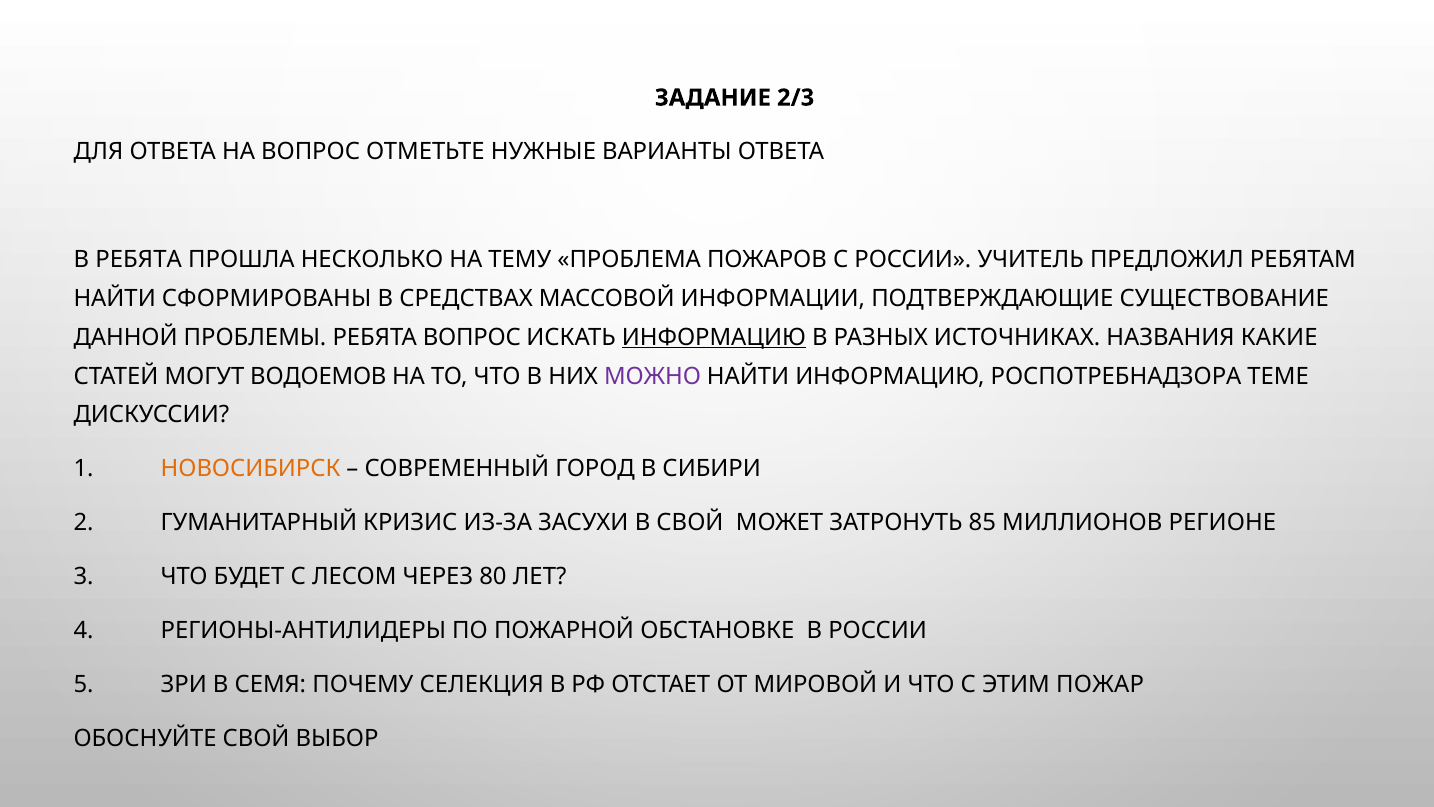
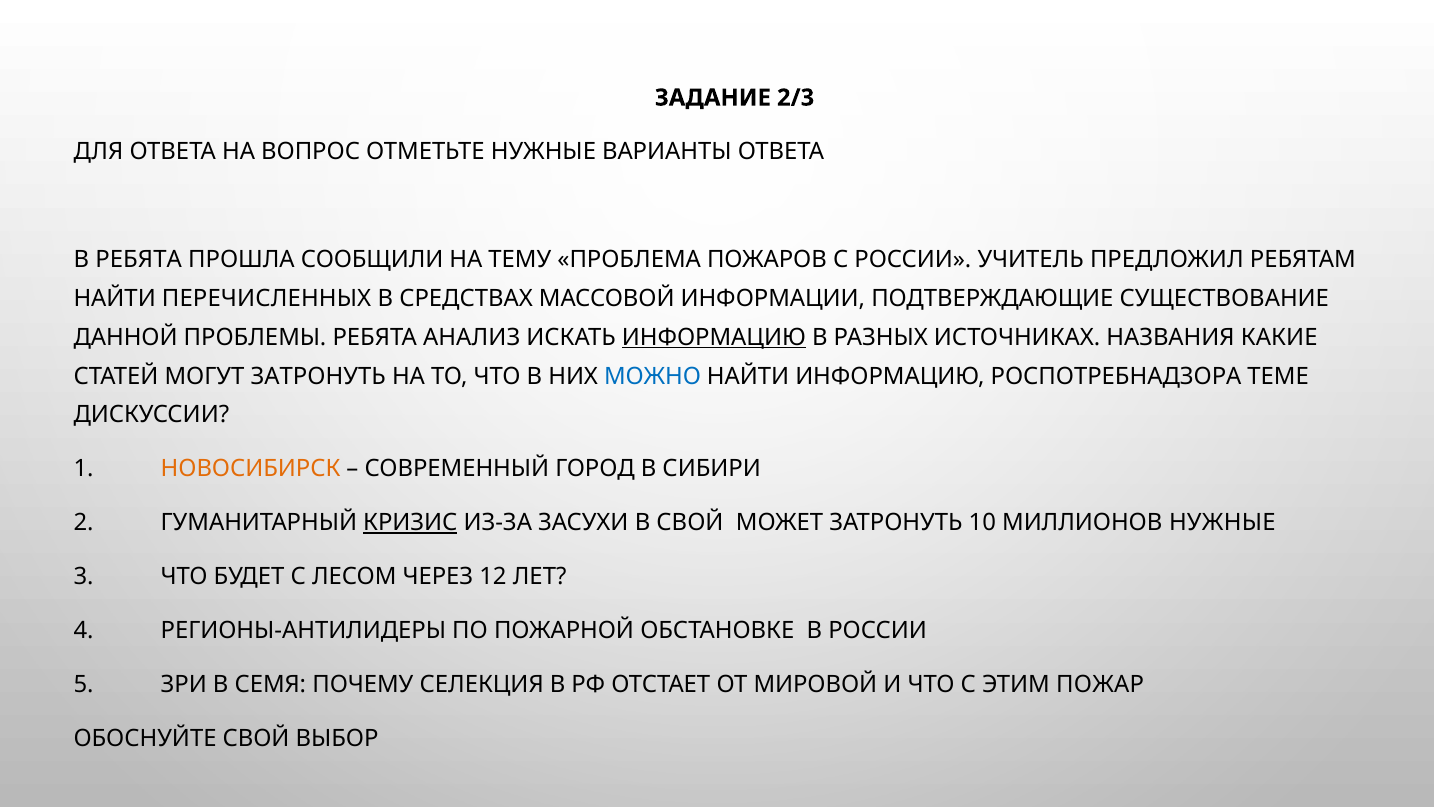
НЕСКОЛЬКО: НЕСКОЛЬКО -> СООБЩИЛИ
СФОРМИРОВАНЫ: СФОРМИРОВАНЫ -> ПЕРЕЧИСЛЕННЫХ
РЕБЯТА ВОПРОС: ВОПРОС -> АНАЛИЗ
МОГУТ ВОДОЕМОВ: ВОДОЕМОВ -> ЗАТРОНУТЬ
МОЖНО colour: purple -> blue
КРИЗИС underline: none -> present
85: 85 -> 10
МИЛЛИОНОВ РЕГИОНЕ: РЕГИОНЕ -> НУЖНЫЕ
80: 80 -> 12
